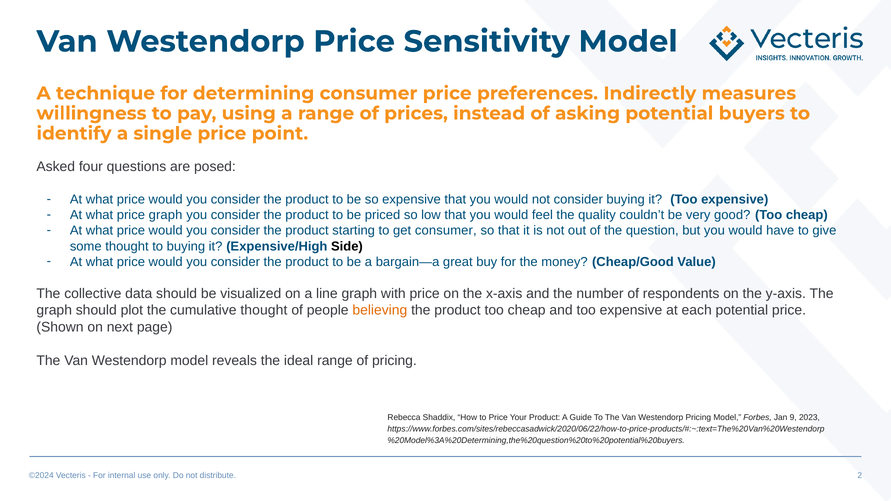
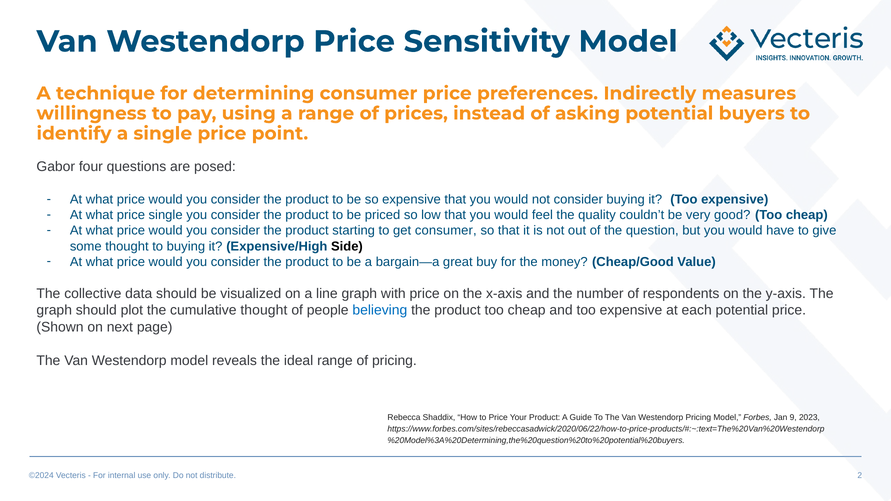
Asked: Asked -> Gabor
price graph: graph -> single
believing colour: orange -> blue
